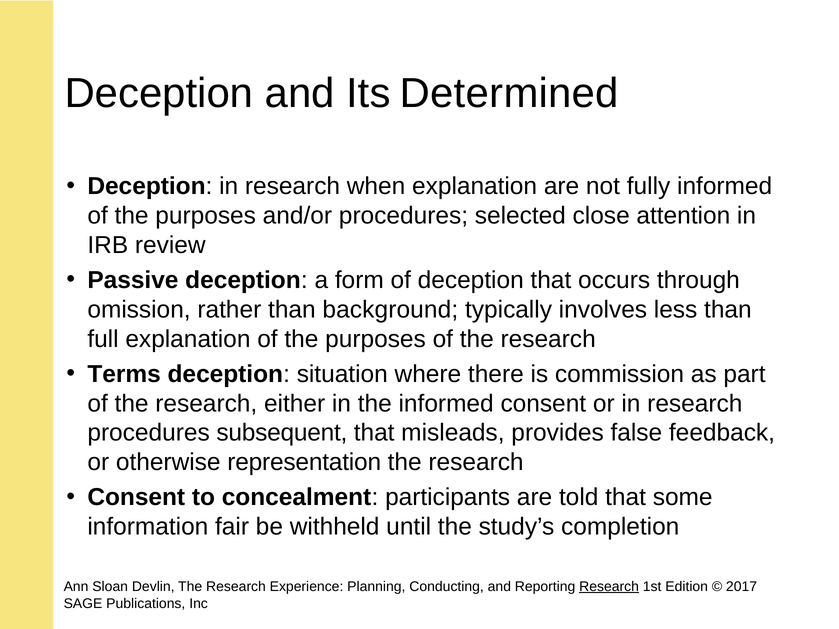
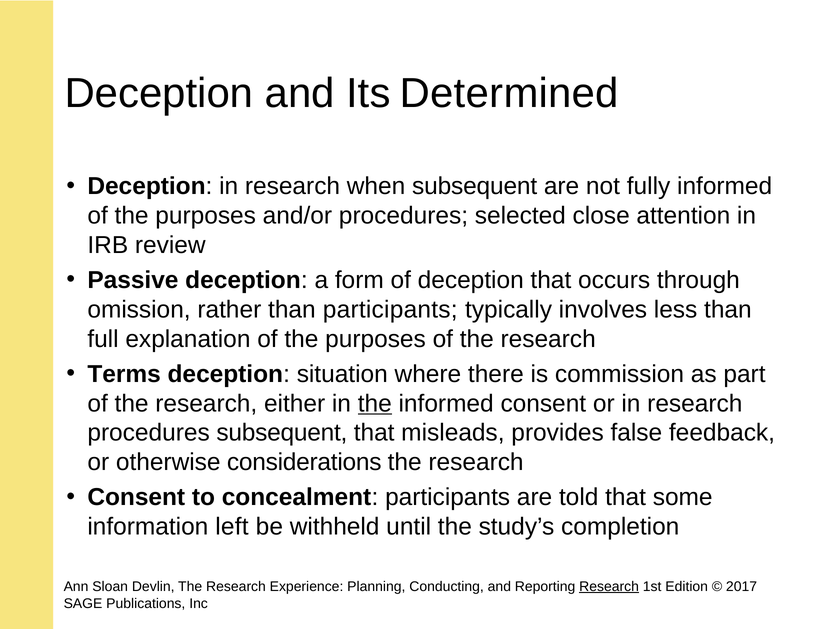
when explanation: explanation -> subsequent
than background: background -> participants
the at (375, 404) underline: none -> present
representation: representation -> considerations
fair: fair -> left
